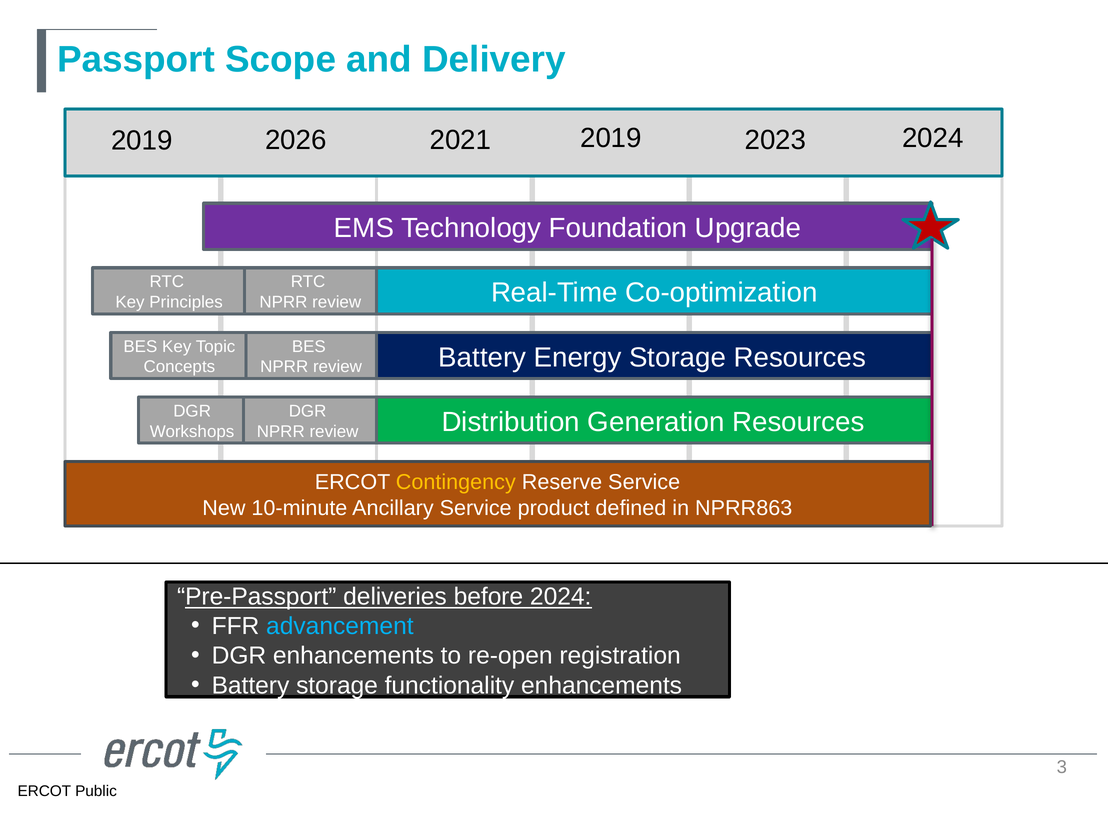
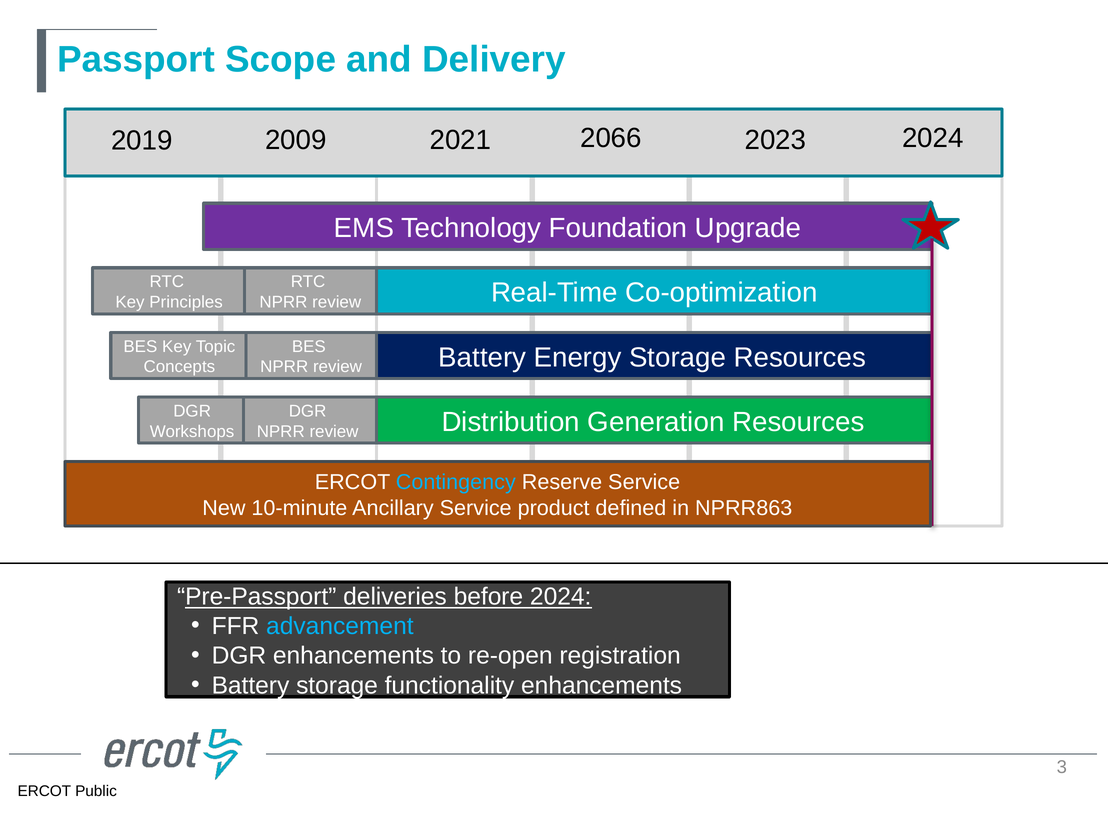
2021 2019: 2019 -> 2066
2026: 2026 -> 2009
Contingency colour: yellow -> light blue
